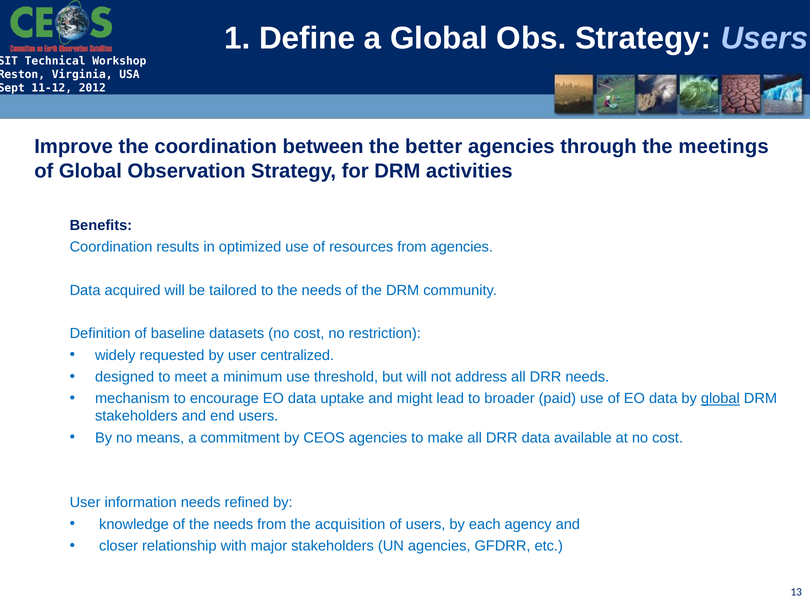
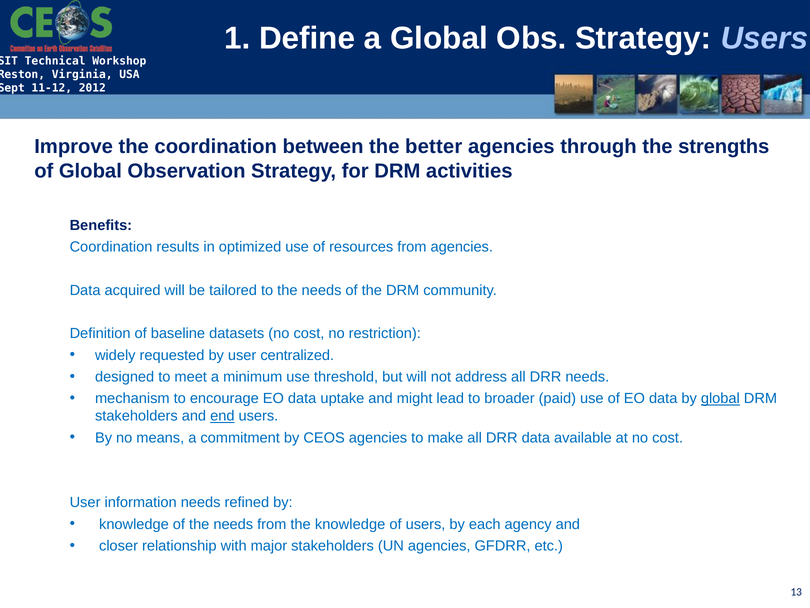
meetings: meetings -> strengths
end underline: none -> present
the acquisition: acquisition -> knowledge
